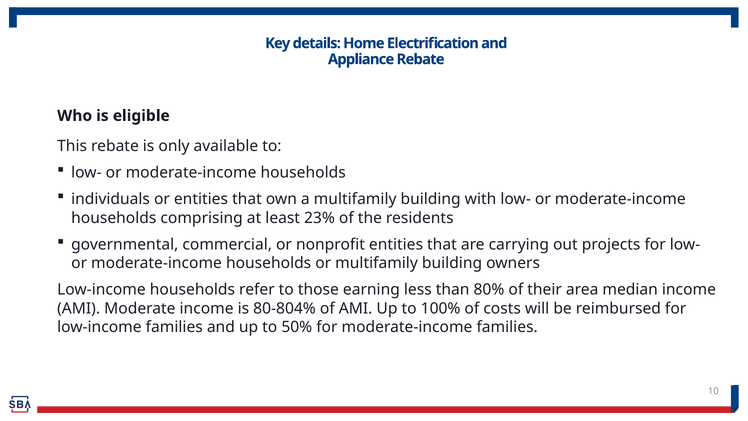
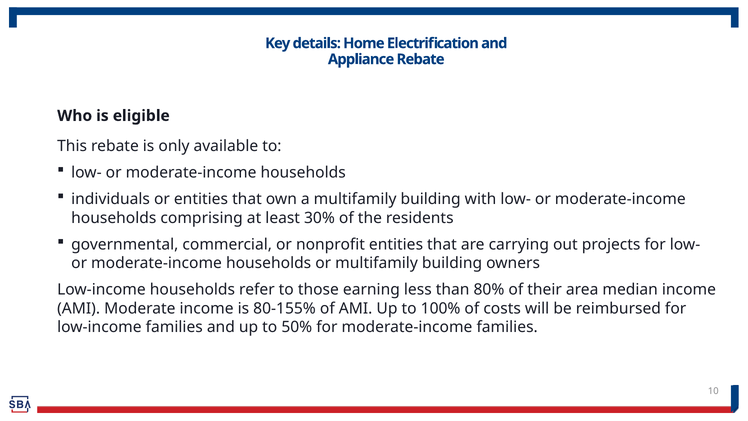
23%: 23% -> 30%
80-804%: 80-804% -> 80-155%
